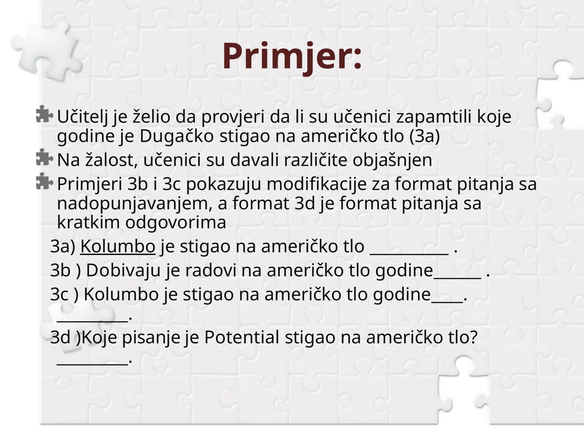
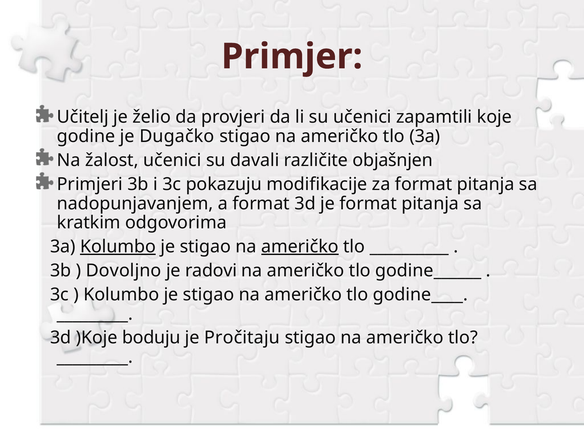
američko at (300, 247) underline: none -> present
Dobivaju: Dobivaju -> Dovoljno
pisanje: pisanje -> boduju
Potential: Potential -> Pročitaju
